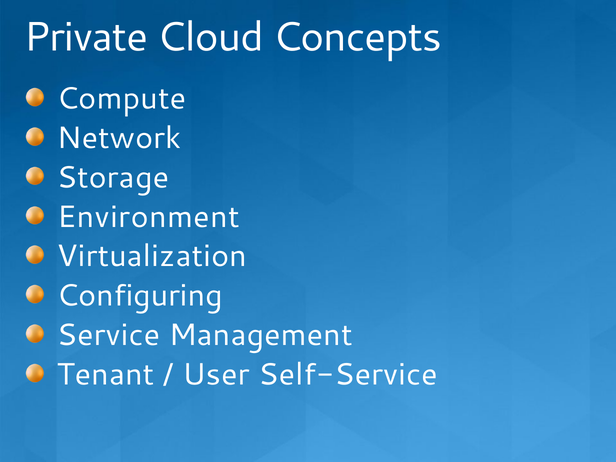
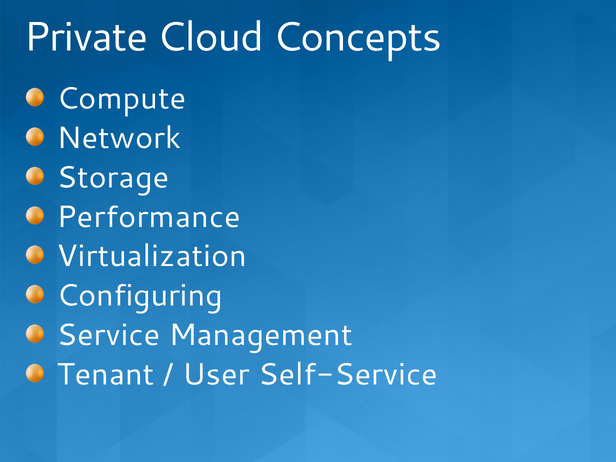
Environment: Environment -> Performance
